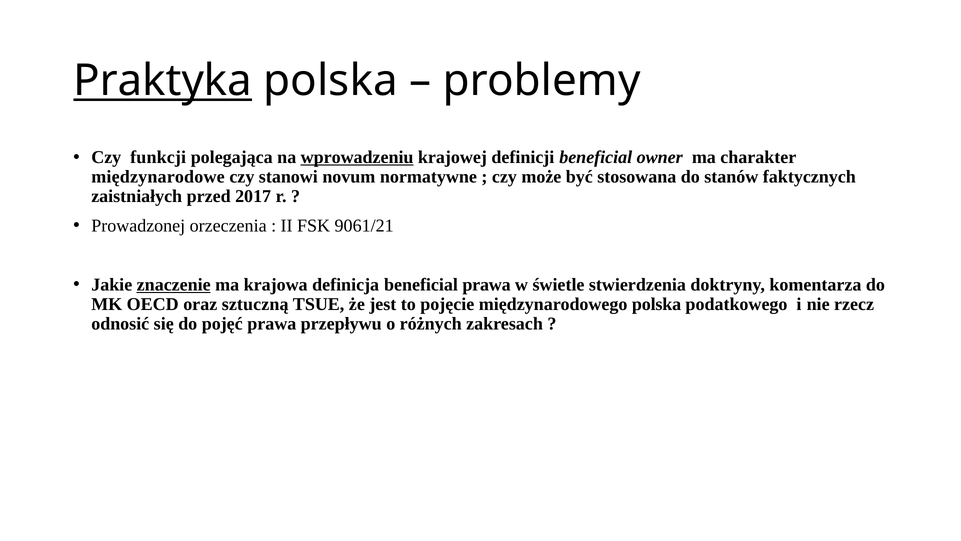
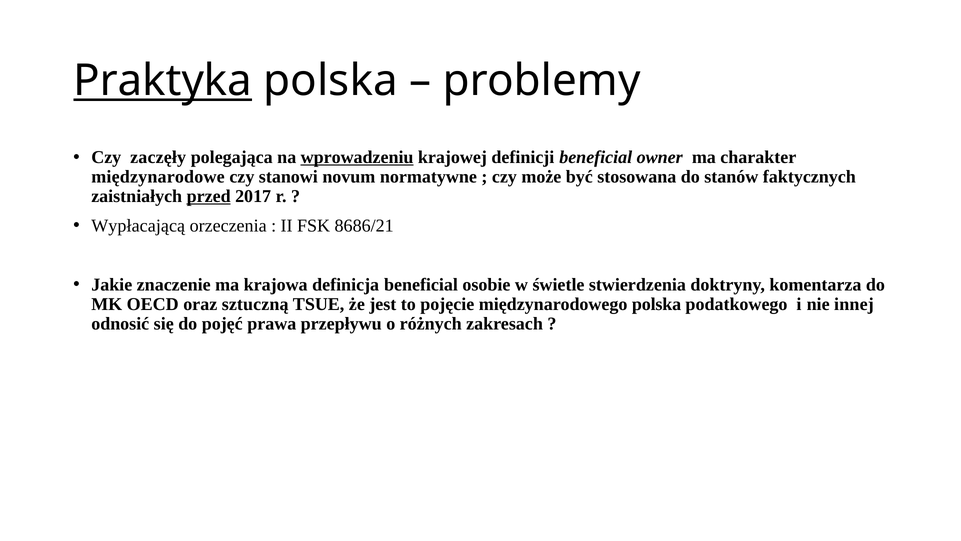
funkcji: funkcji -> zaczęły
przed underline: none -> present
Prowadzonej: Prowadzonej -> Wypłacającą
9061/21: 9061/21 -> 8686/21
znaczenie underline: present -> none
beneficial prawa: prawa -> osobie
rzecz: rzecz -> innej
